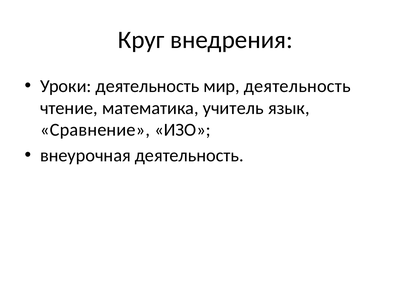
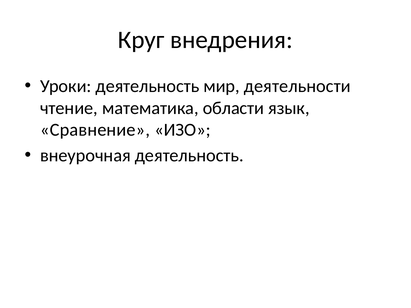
мир деятельность: деятельность -> деятельности
учитель: учитель -> области
